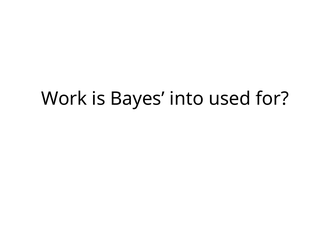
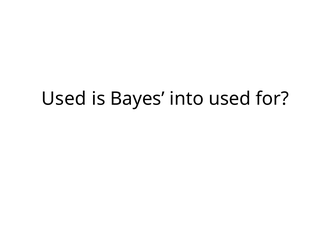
Work at (64, 99): Work -> Used
